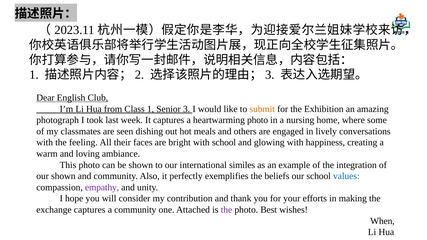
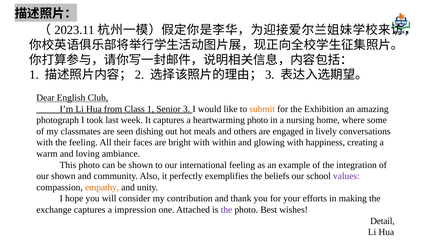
with school: school -> within
international similes: similes -> feeling
values colour: blue -> purple
empathy colour: purple -> orange
a community: community -> impression
When: When -> Detail
